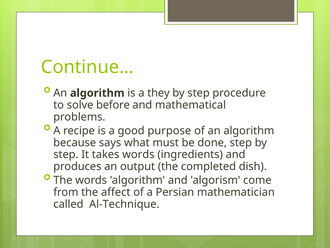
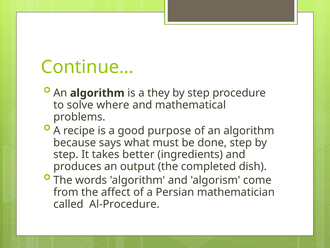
before: before -> where
takes words: words -> better
Al-Technique: Al-Technique -> Al-Procedure
